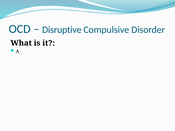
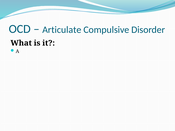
Disruptive: Disruptive -> Articulate
